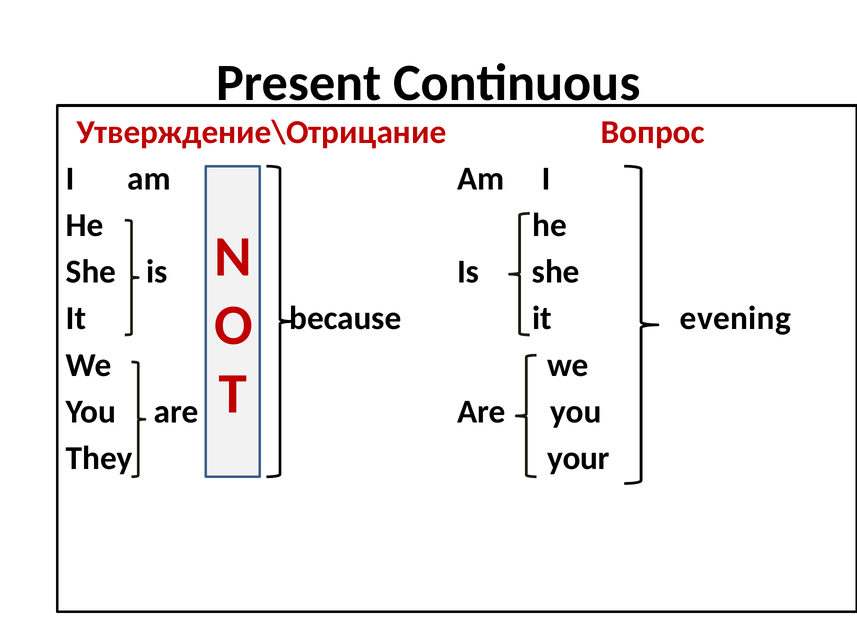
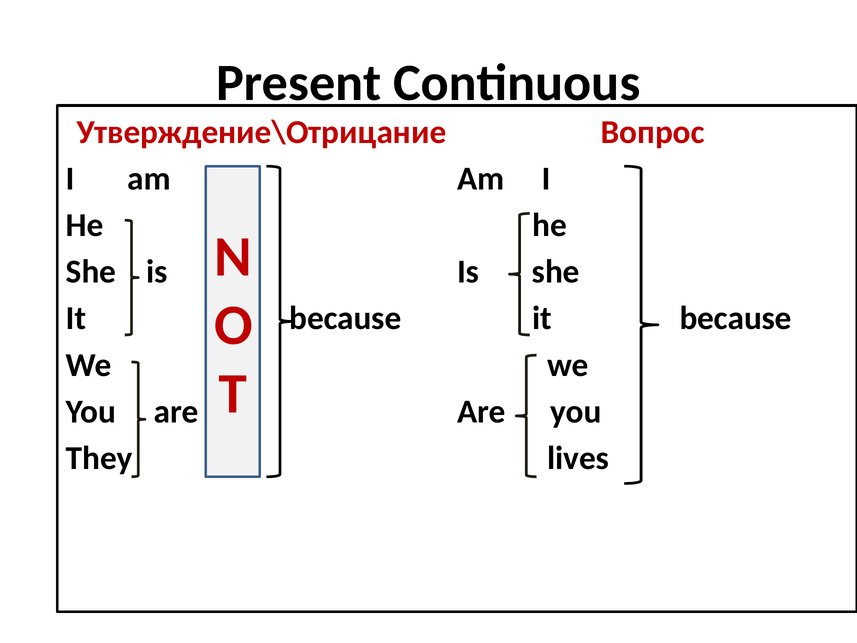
evening at (735, 318): evening -> because
your: your -> lives
